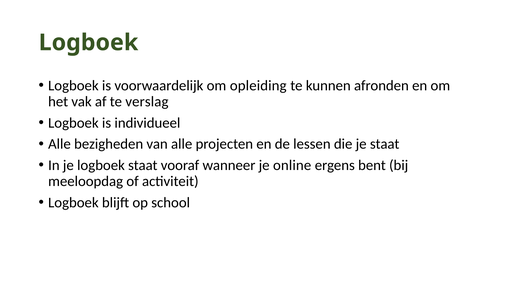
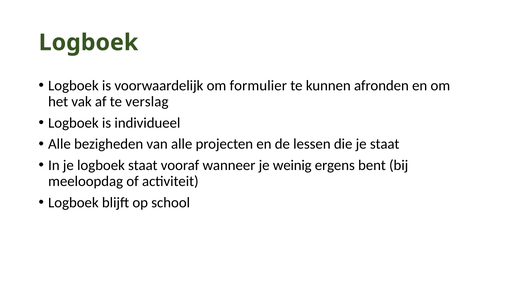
opleiding: opleiding -> formulier
online: online -> weinig
